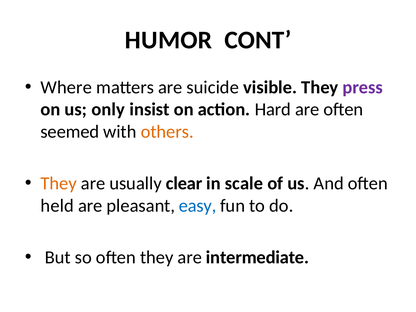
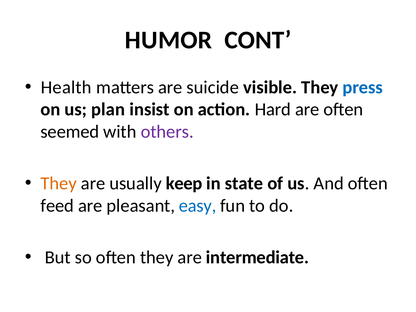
Where: Where -> Health
press colour: purple -> blue
only: only -> plan
others colour: orange -> purple
clear: clear -> keep
scale: scale -> state
held: held -> feed
